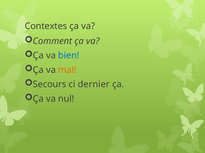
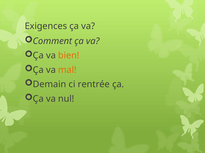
Contextes: Contextes -> Exigences
bien colour: blue -> orange
Secours: Secours -> Demain
dernier: dernier -> rentrée
